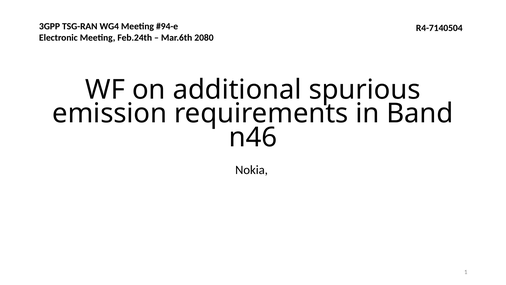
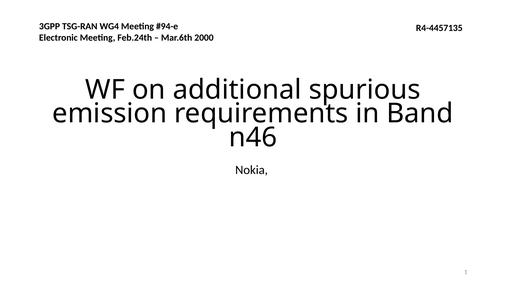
R4-7140504: R4-7140504 -> R4-4457135
2080: 2080 -> 2000
